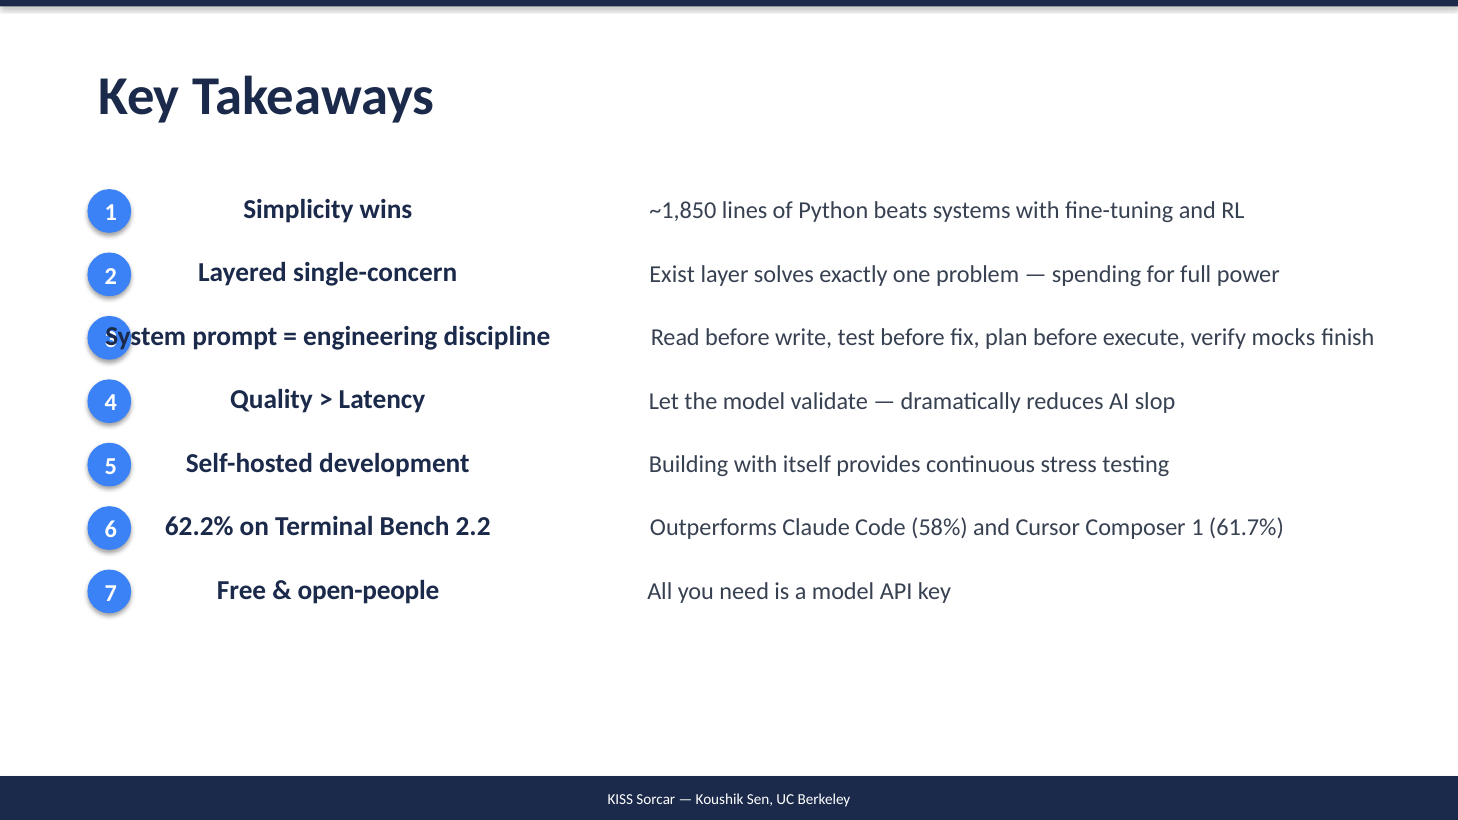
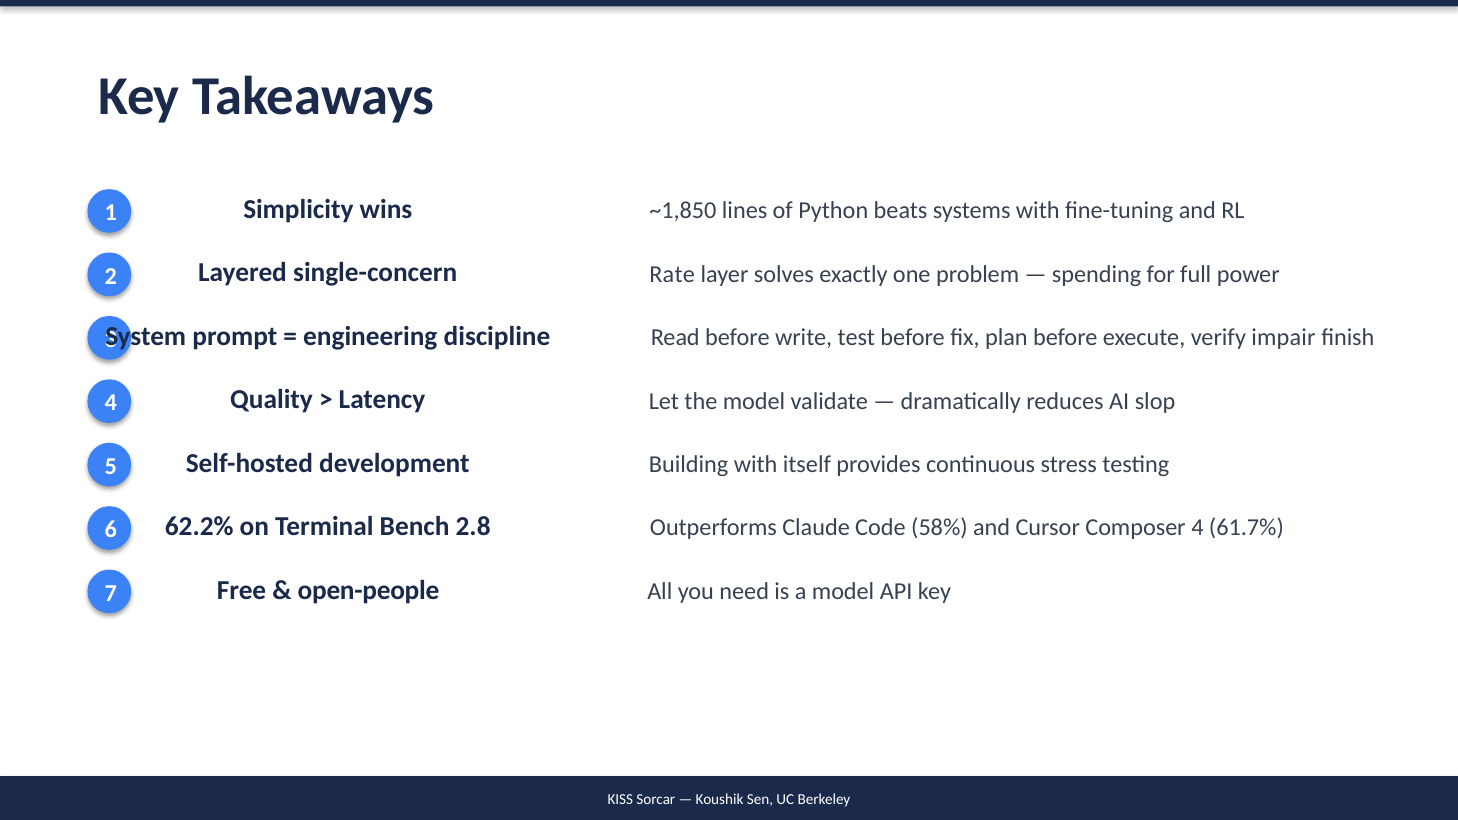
Exist: Exist -> Rate
mocks: mocks -> impair
2.2: 2.2 -> 2.8
Composer 1: 1 -> 4
